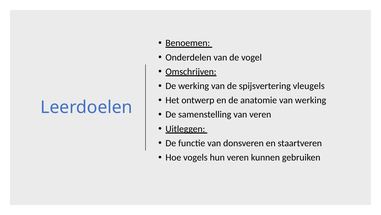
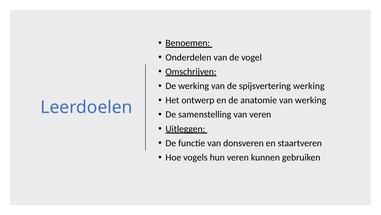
spijsvertering vleugels: vleugels -> werking
